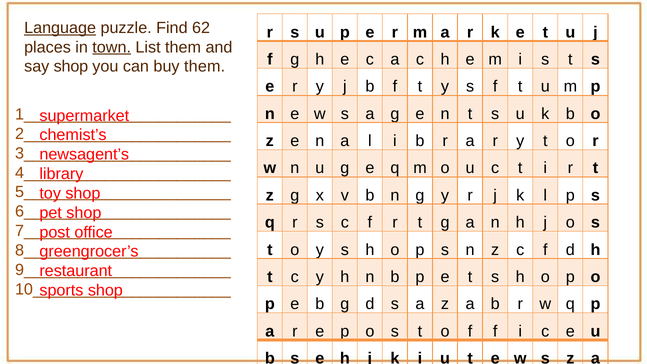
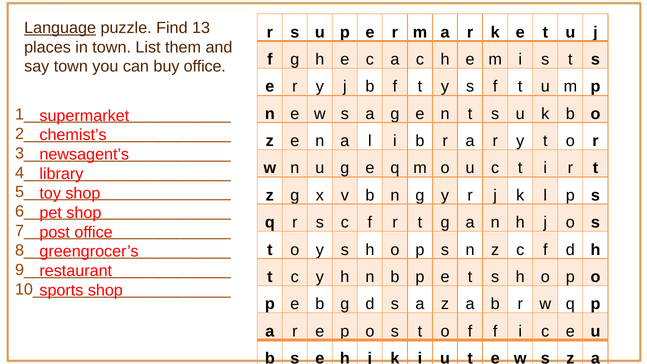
62: 62 -> 13
town at (112, 47) underline: present -> none
say shop: shop -> town
buy them: them -> office
